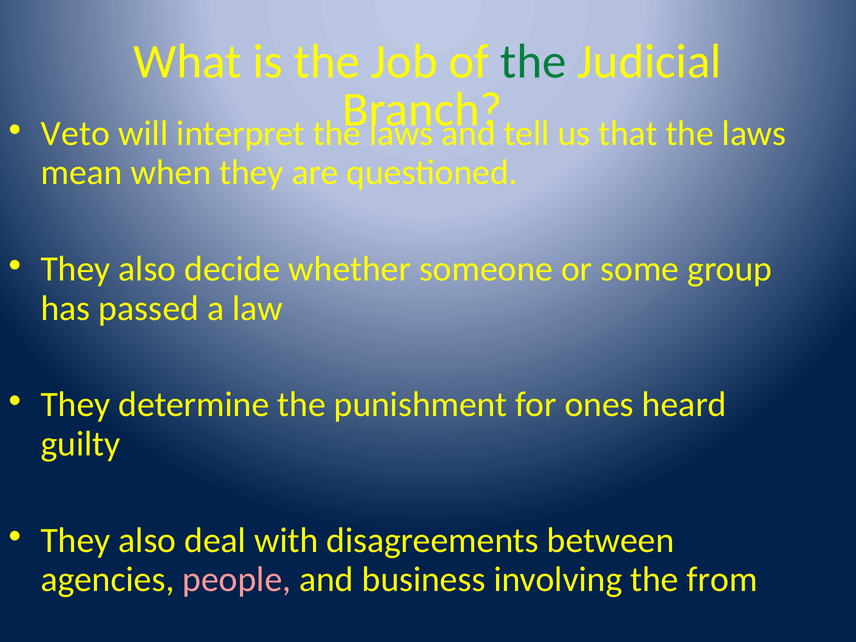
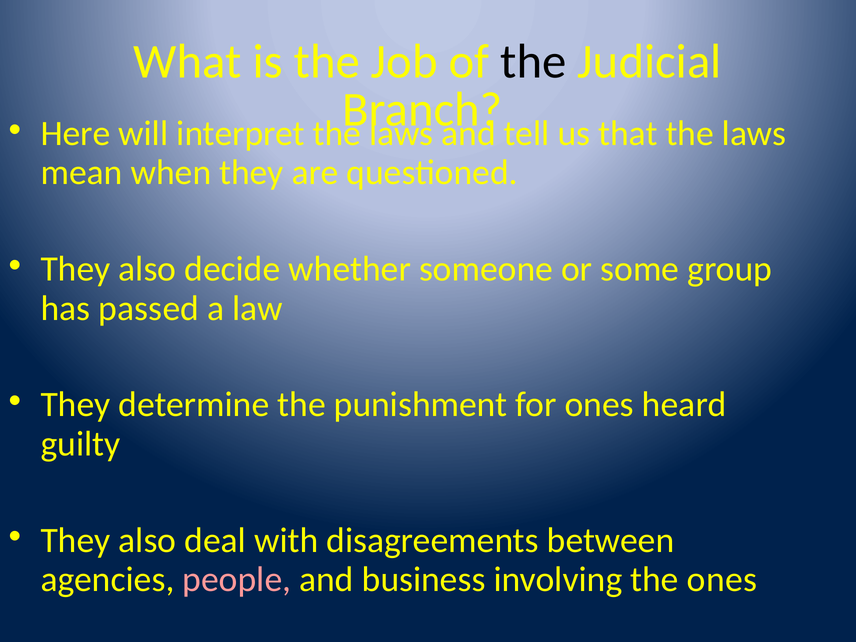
the at (533, 62) colour: green -> black
Veto: Veto -> Here
the from: from -> ones
